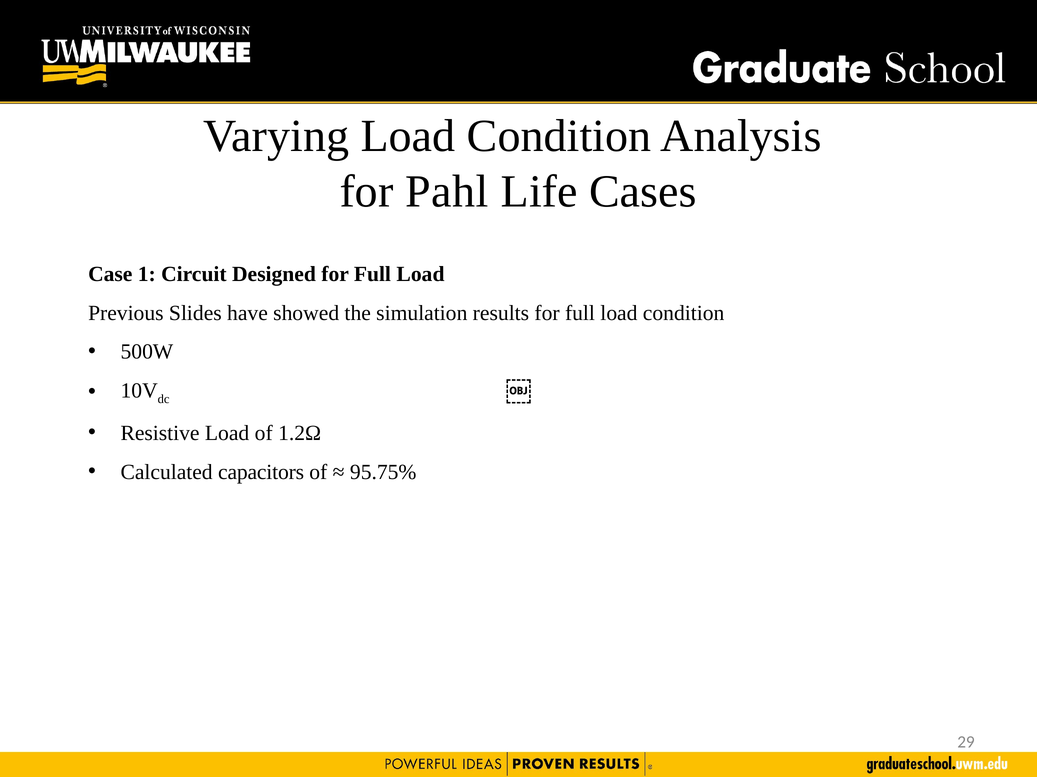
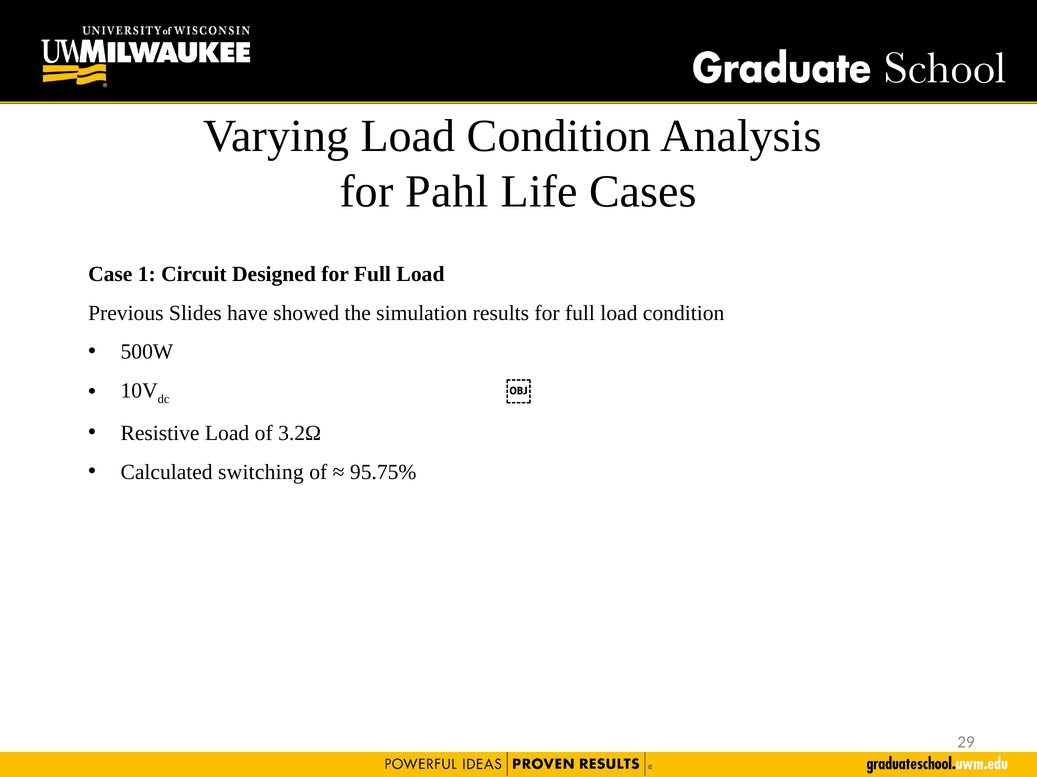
1.2Ω: 1.2Ω -> 3.2Ω
capacitors: capacitors -> switching
